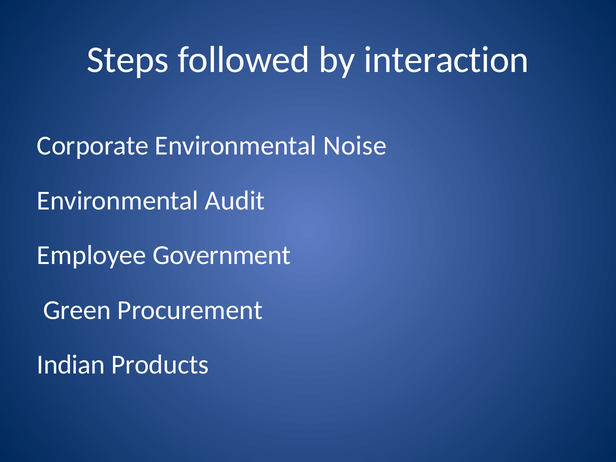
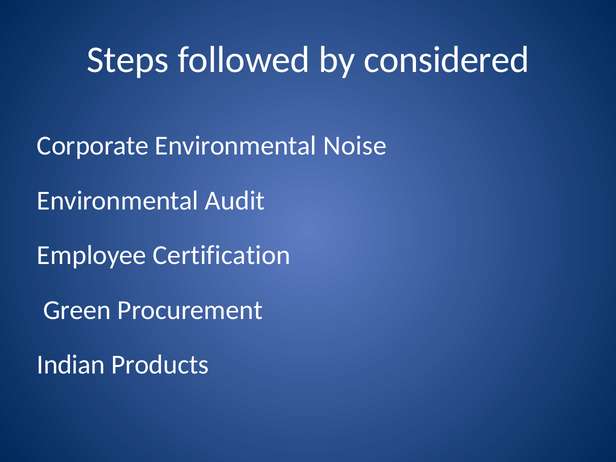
interaction: interaction -> considered
Government: Government -> Certification
